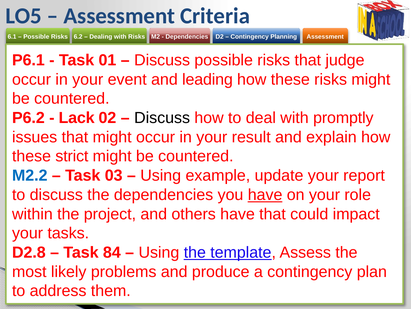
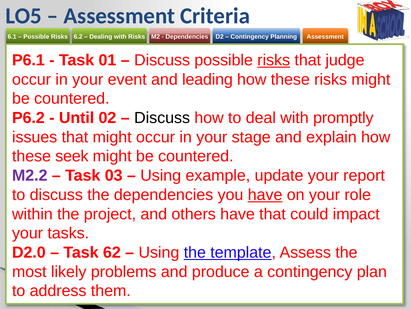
risks at (274, 60) underline: none -> present
Lack: Lack -> Until
result: result -> stage
strict: strict -> seek
M2.2 colour: blue -> purple
D2.8: D2.8 -> D2.0
84: 84 -> 62
